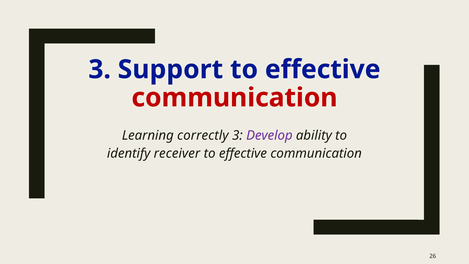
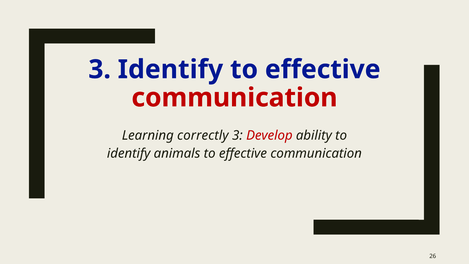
3 Support: Support -> Identify
Develop colour: purple -> red
receiver: receiver -> animals
